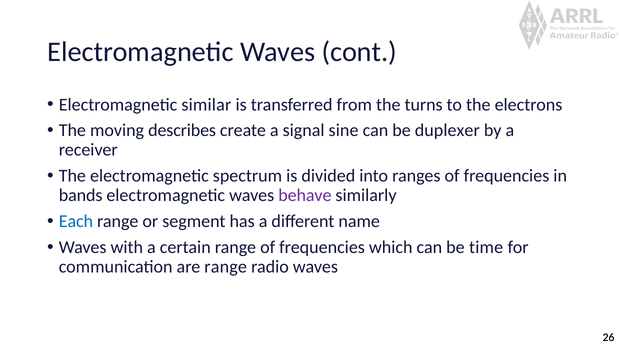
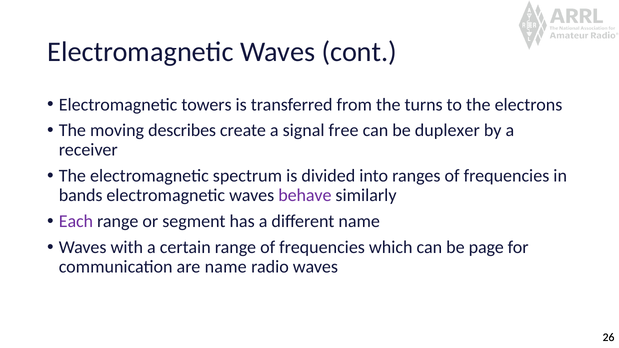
similar: similar -> towers
sine: sine -> free
Each colour: blue -> purple
time: time -> page
are range: range -> name
